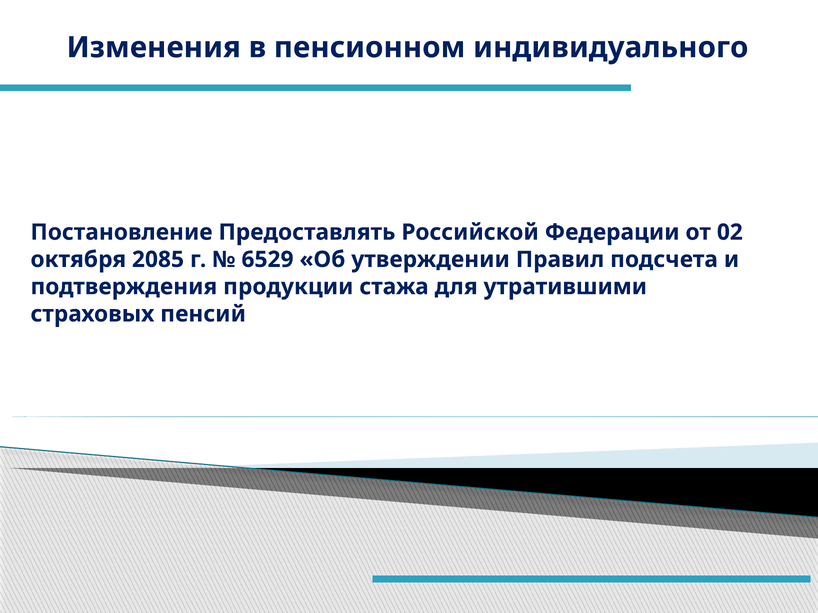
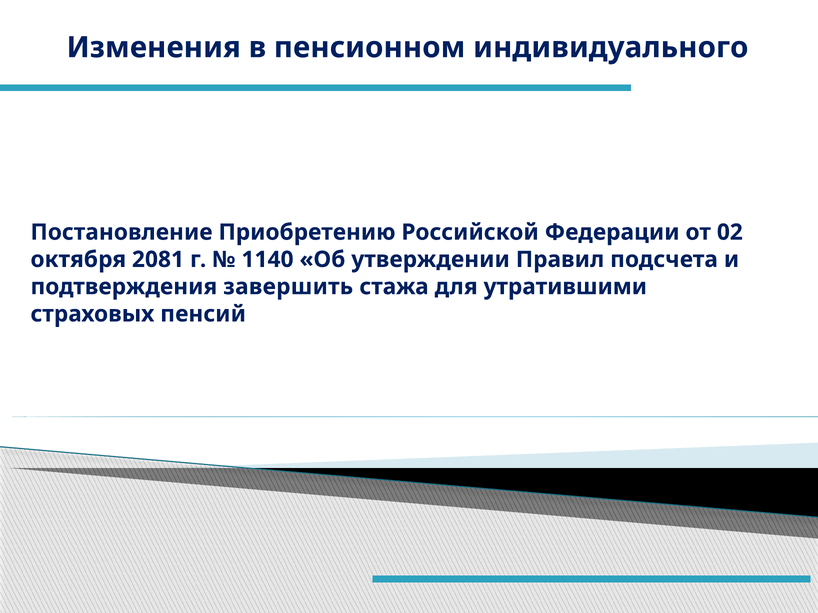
Предоставлять: Предоставлять -> Приобретению
2085: 2085 -> 2081
6529: 6529 -> 1140
продукции: продукции -> завершить
